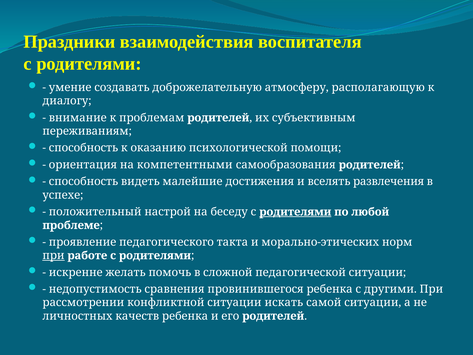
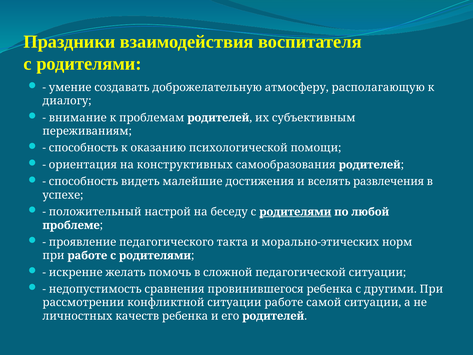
компетентными: компетентными -> конструктивных
при at (54, 255) underline: present -> none
ситуации искать: искать -> работе
